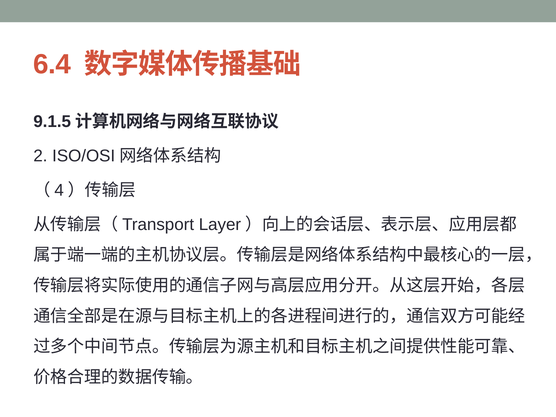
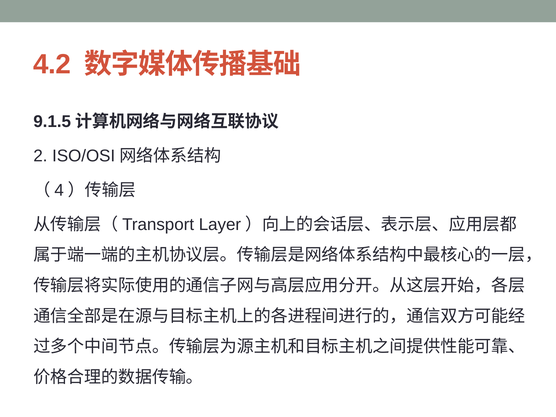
6.4: 6.4 -> 4.2
